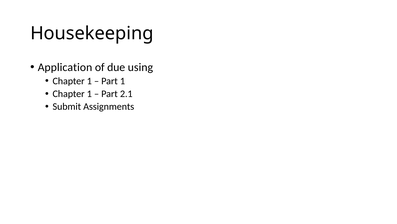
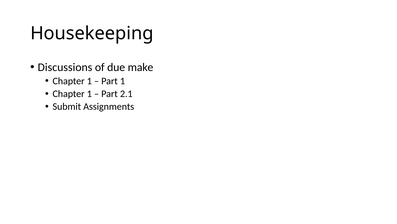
Application: Application -> Discussions
using: using -> make
